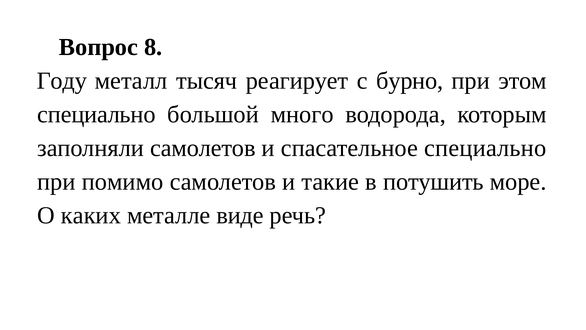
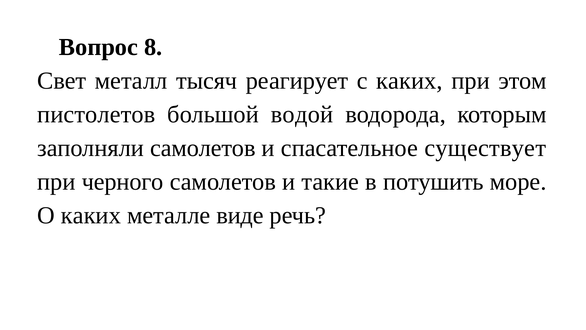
Году: Году -> Свет
с бурно: бурно -> каких
специально at (96, 114): специально -> пистолетов
много: много -> водой
спасательное специально: специально -> существует
помимо: помимо -> черного
